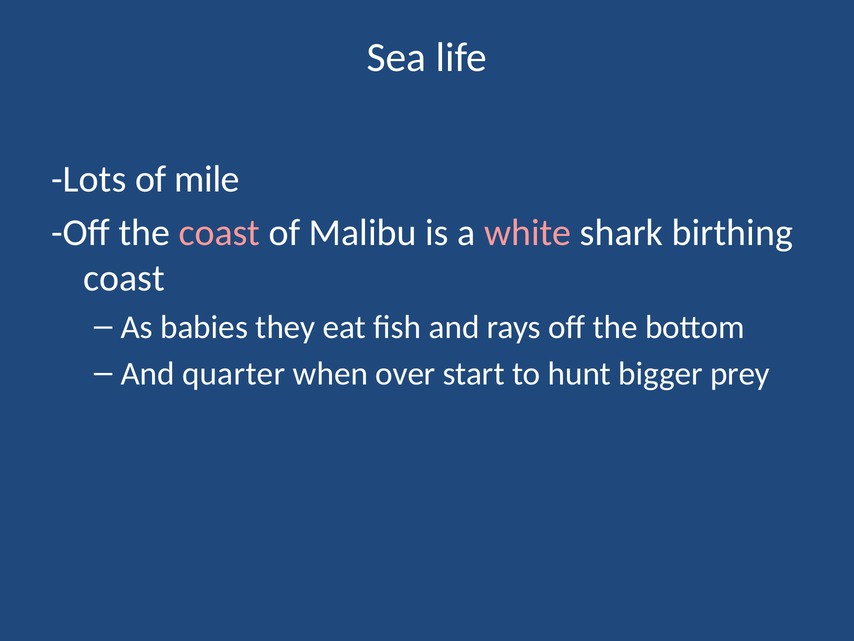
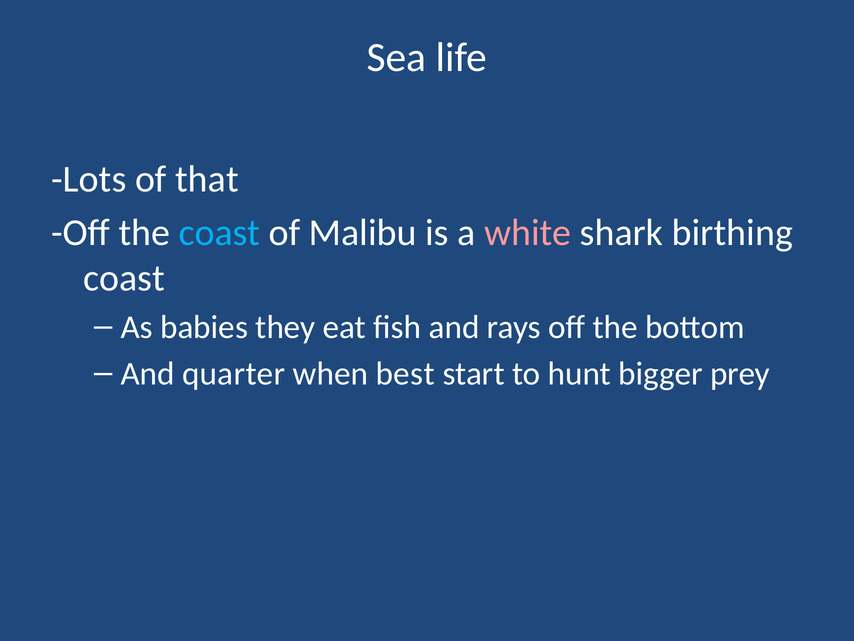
mile: mile -> that
coast at (219, 232) colour: pink -> light blue
over: over -> best
